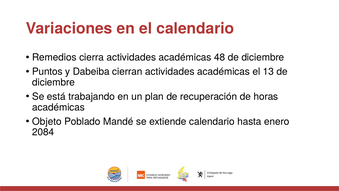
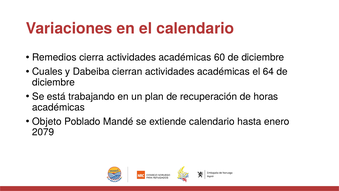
48: 48 -> 60
Puntos: Puntos -> Cuales
13: 13 -> 64
2084: 2084 -> 2079
